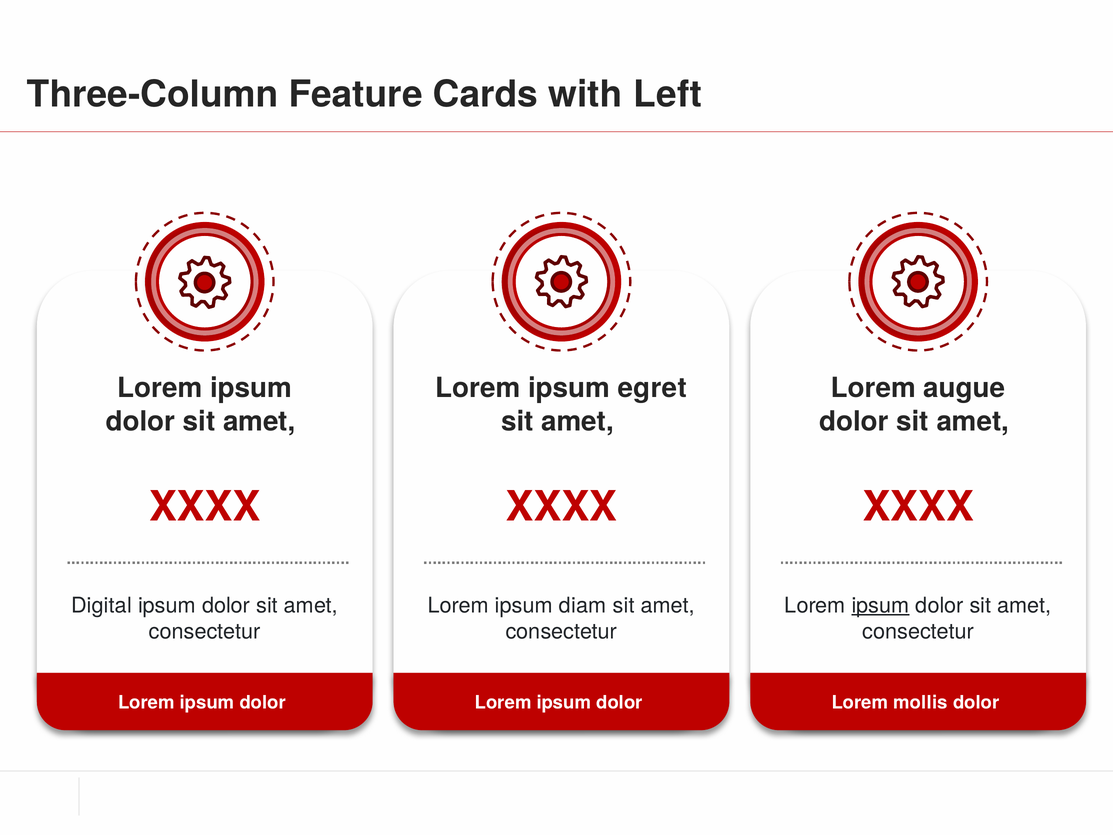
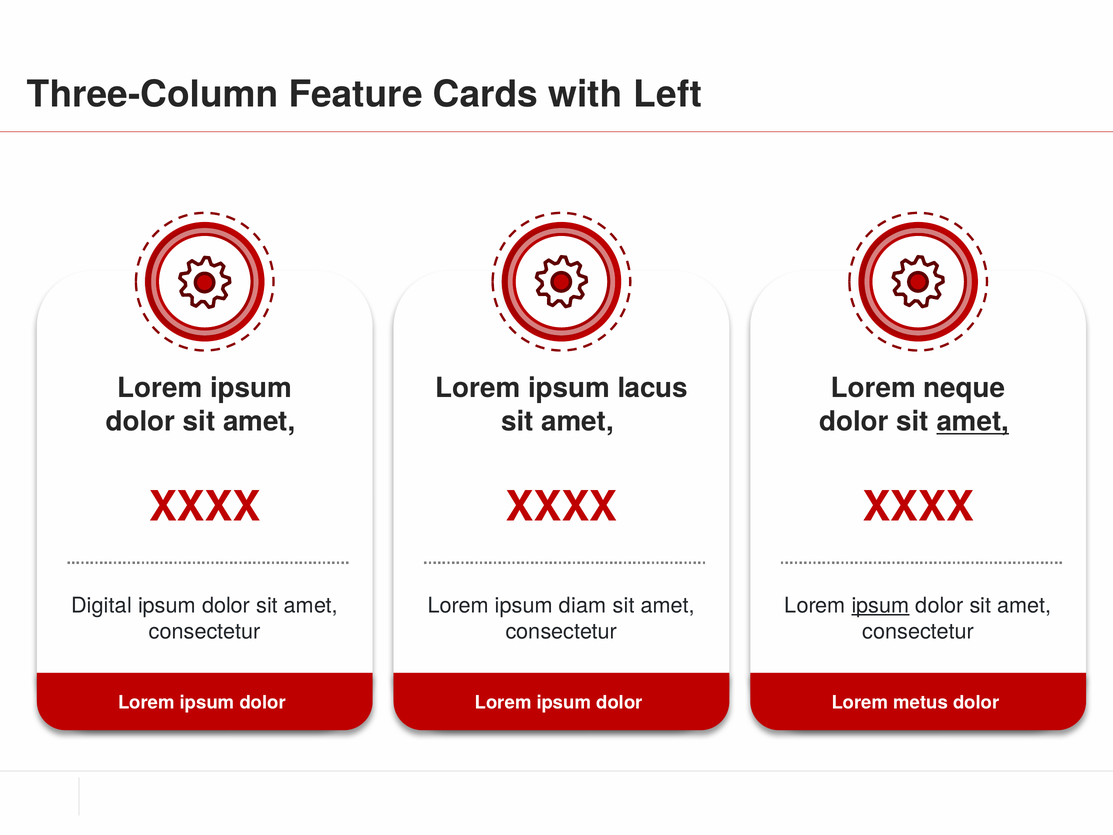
egret: egret -> lacus
augue: augue -> neque
amet at (973, 422) underline: none -> present
mollis: mollis -> metus
